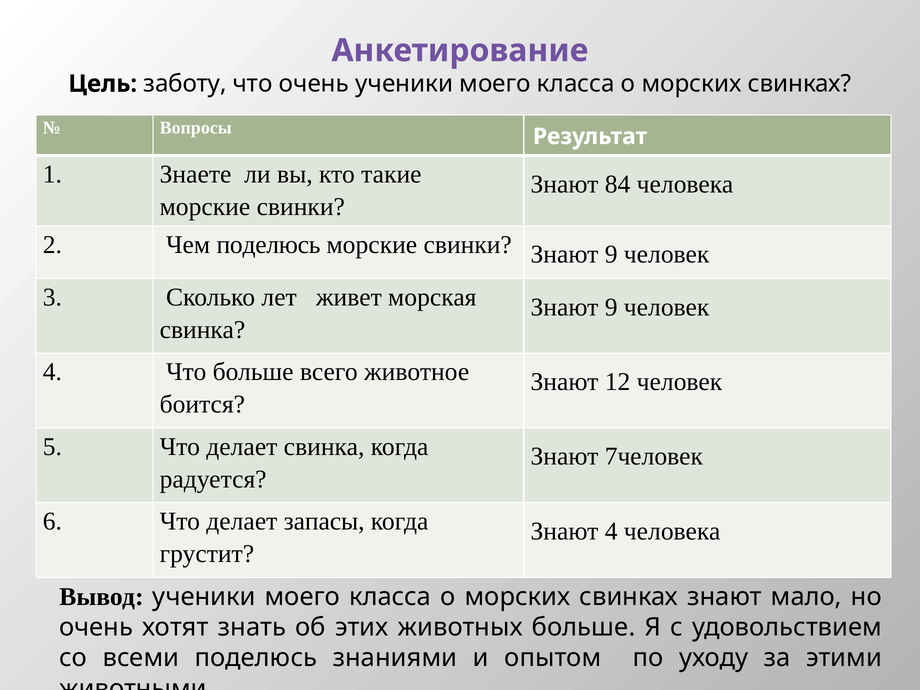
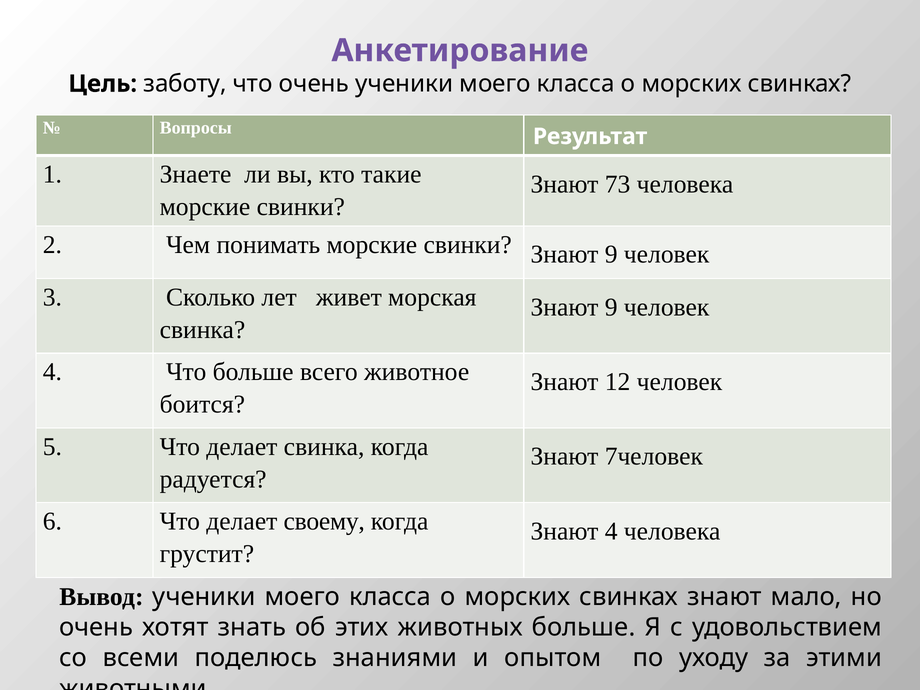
84: 84 -> 73
Чем поделюсь: поделюсь -> понимать
запасы: запасы -> своему
